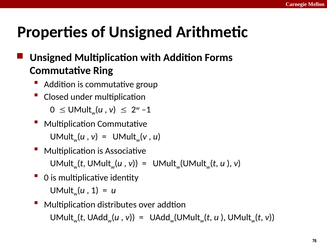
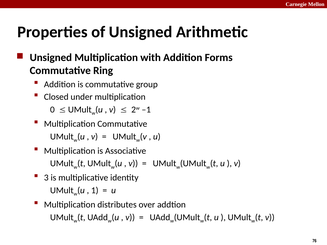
0 at (46, 178): 0 -> 3
